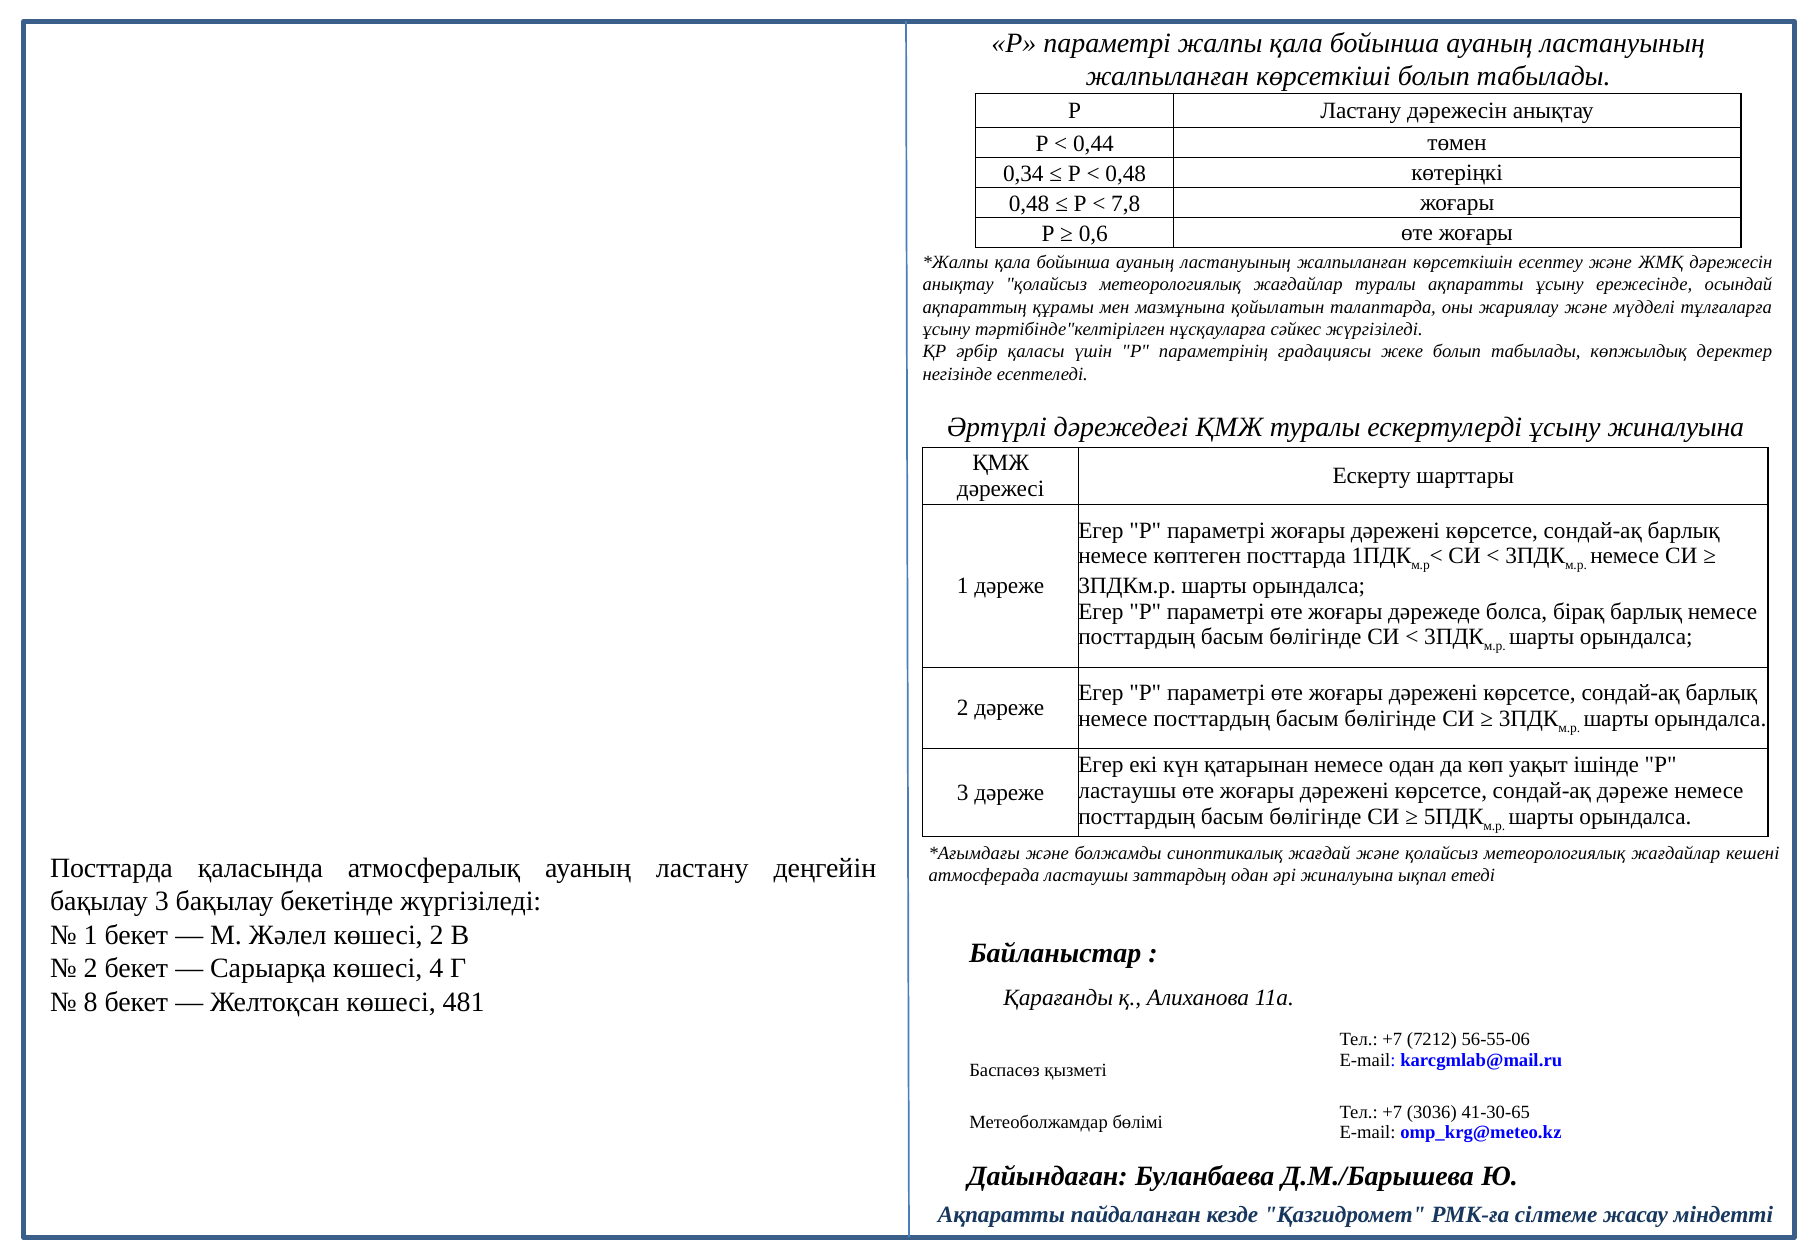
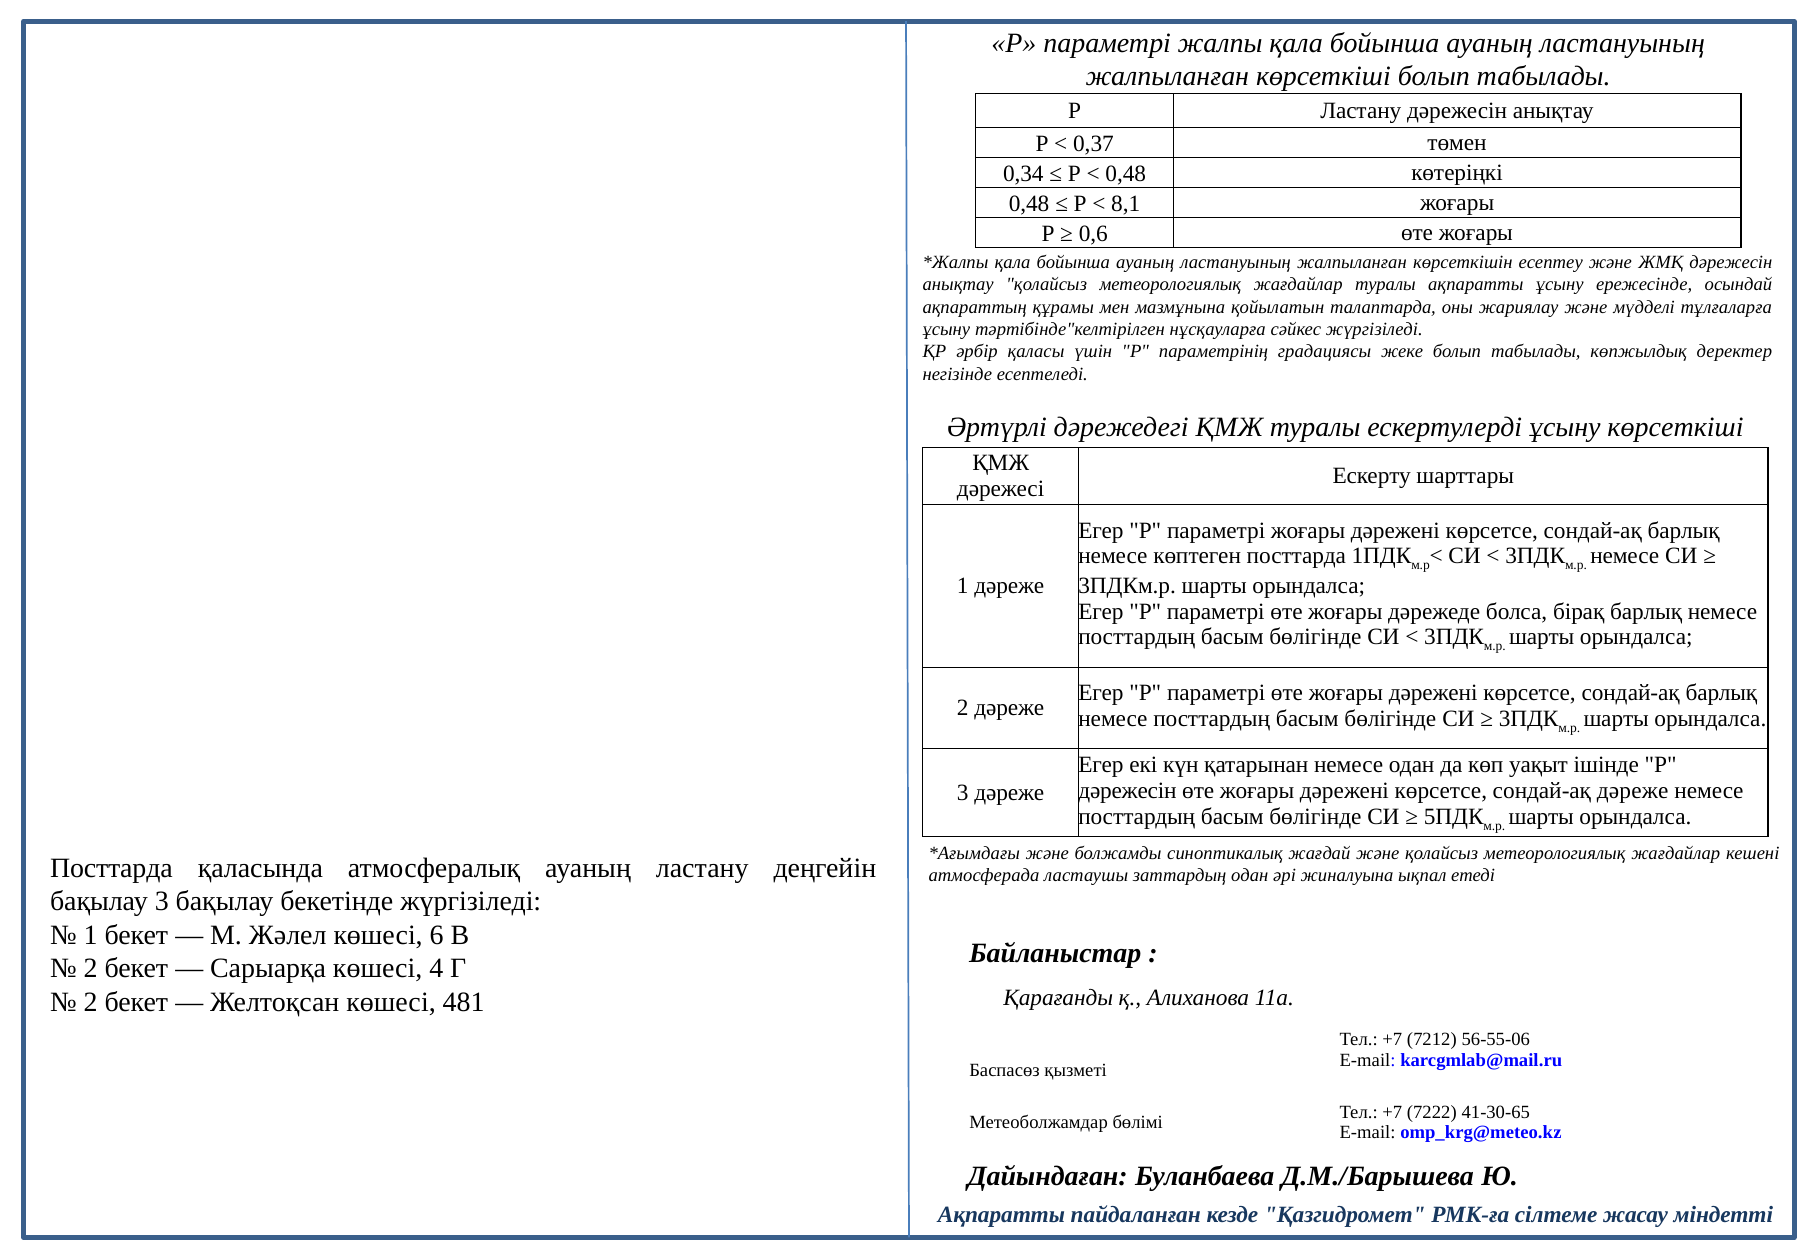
0,44: 0,44 -> 0,37
7,8: 7,8 -> 8,1
ұсыну жиналуына: жиналуына -> көрсеткіші
ластаушы at (1127, 791): ластаушы -> дәрежесін
көшесі 2: 2 -> 6
8 at (91, 1002): 8 -> 2
3036: 3036 -> 7222
